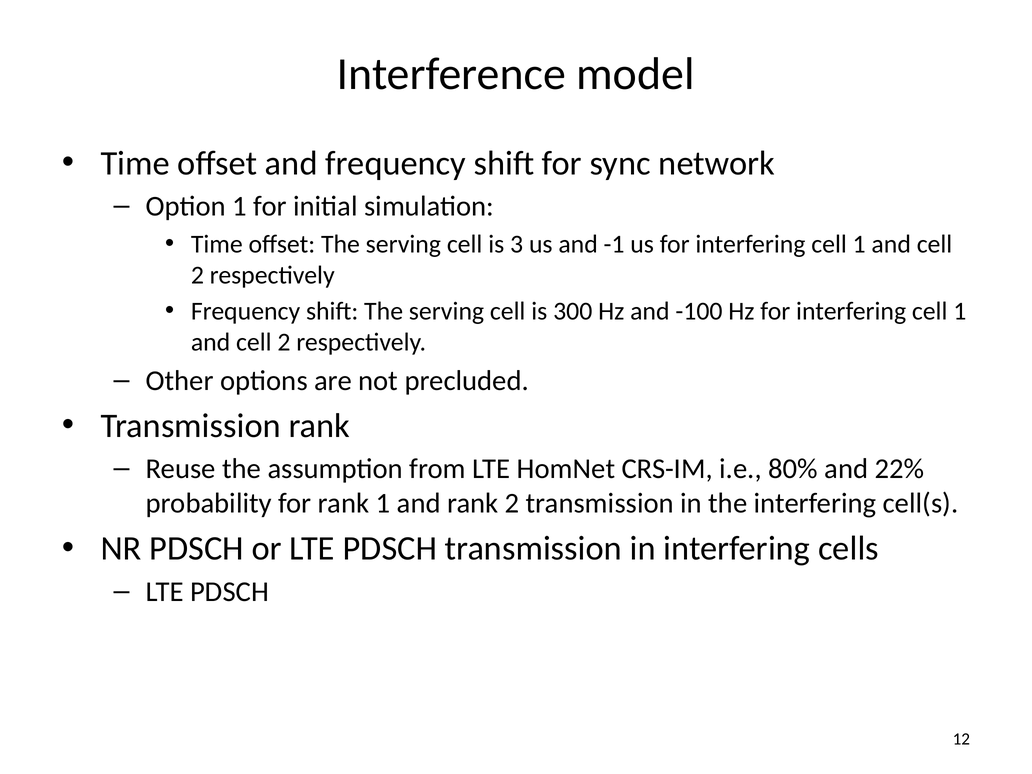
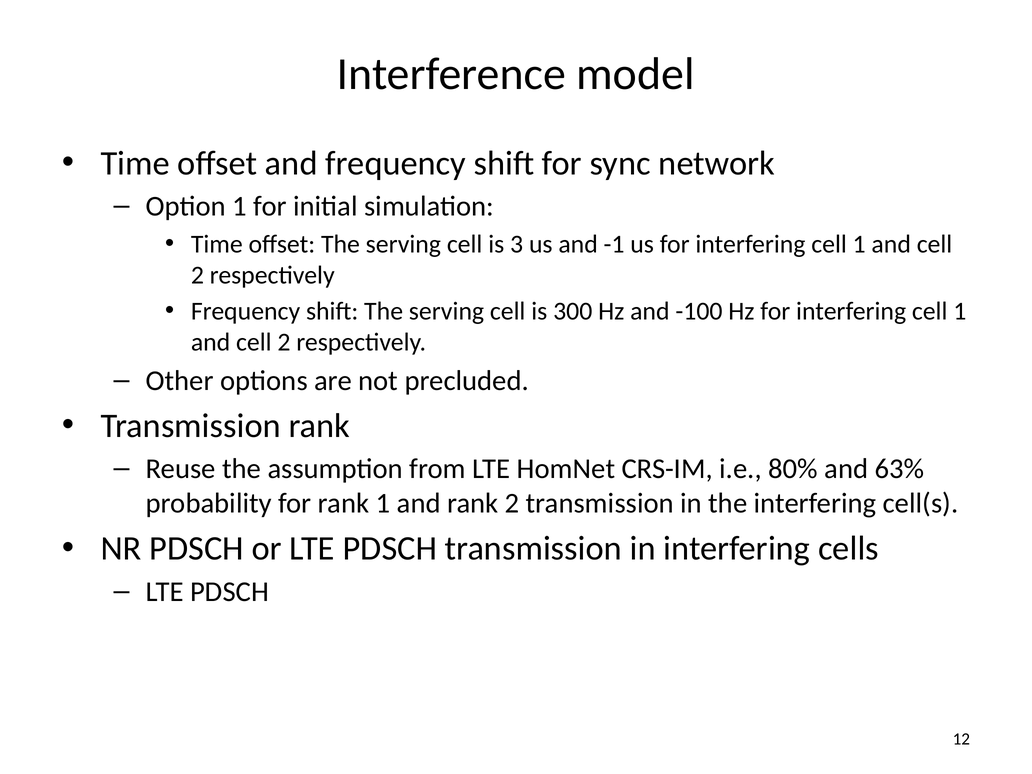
22%: 22% -> 63%
